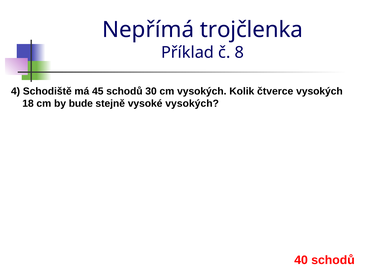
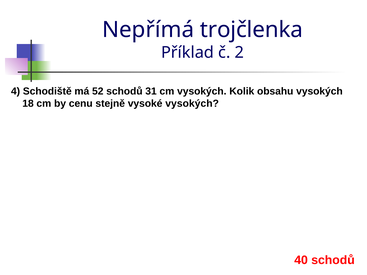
8: 8 -> 2
45: 45 -> 52
30: 30 -> 31
čtverce: čtverce -> obsahu
bude: bude -> cenu
